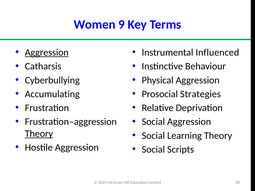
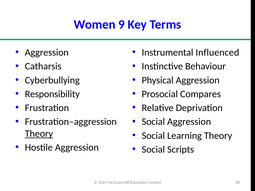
Aggression at (47, 53) underline: present -> none
Accumulating: Accumulating -> Responsibility
Strategies: Strategies -> Compares
